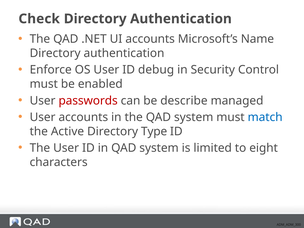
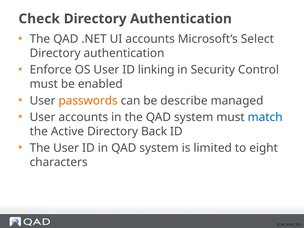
Name: Name -> Select
debug: debug -> linking
passwords colour: red -> orange
Type: Type -> Back
